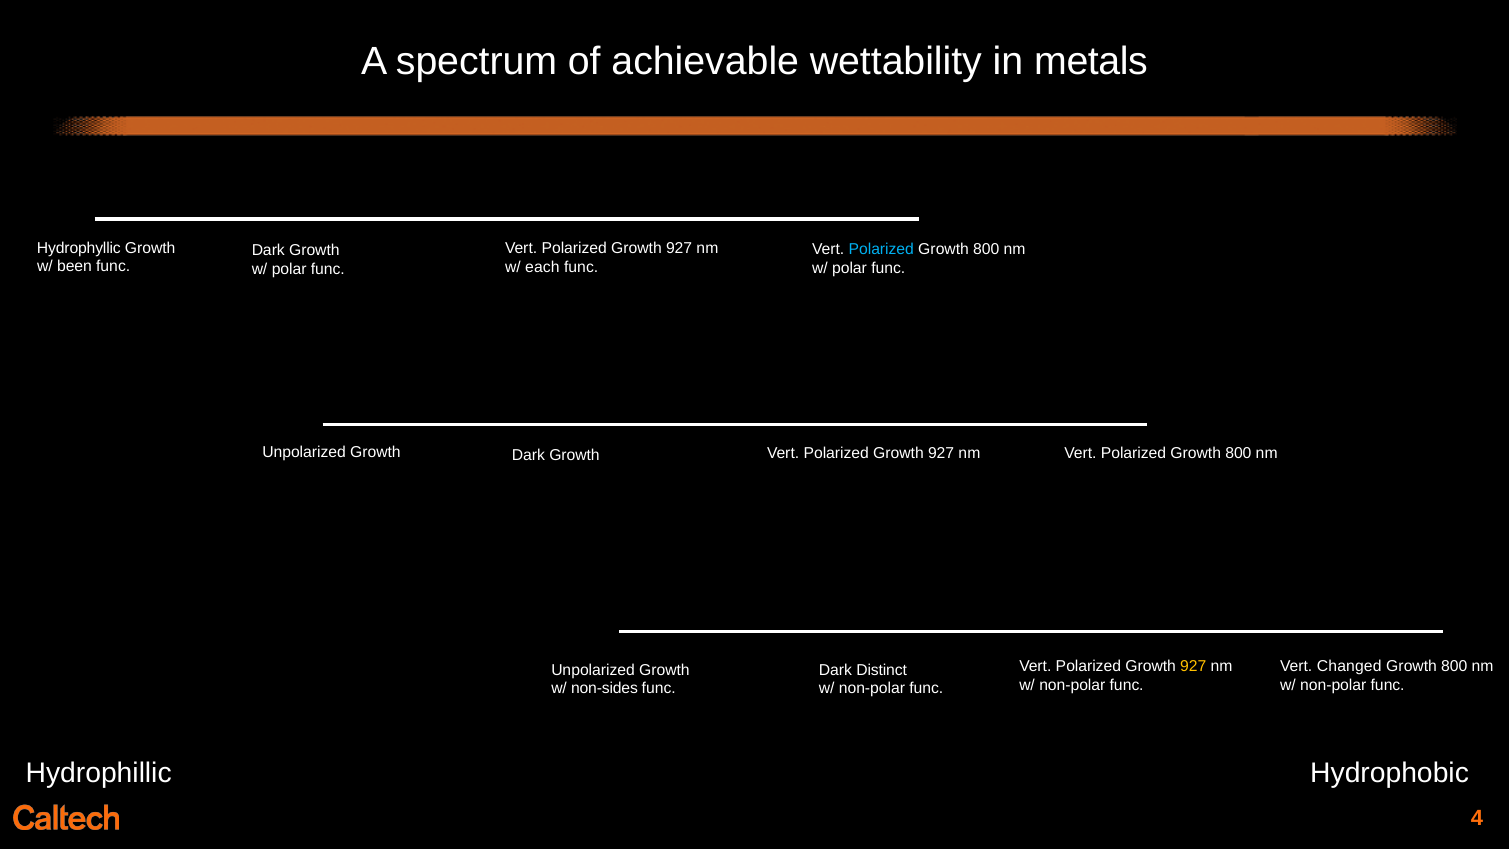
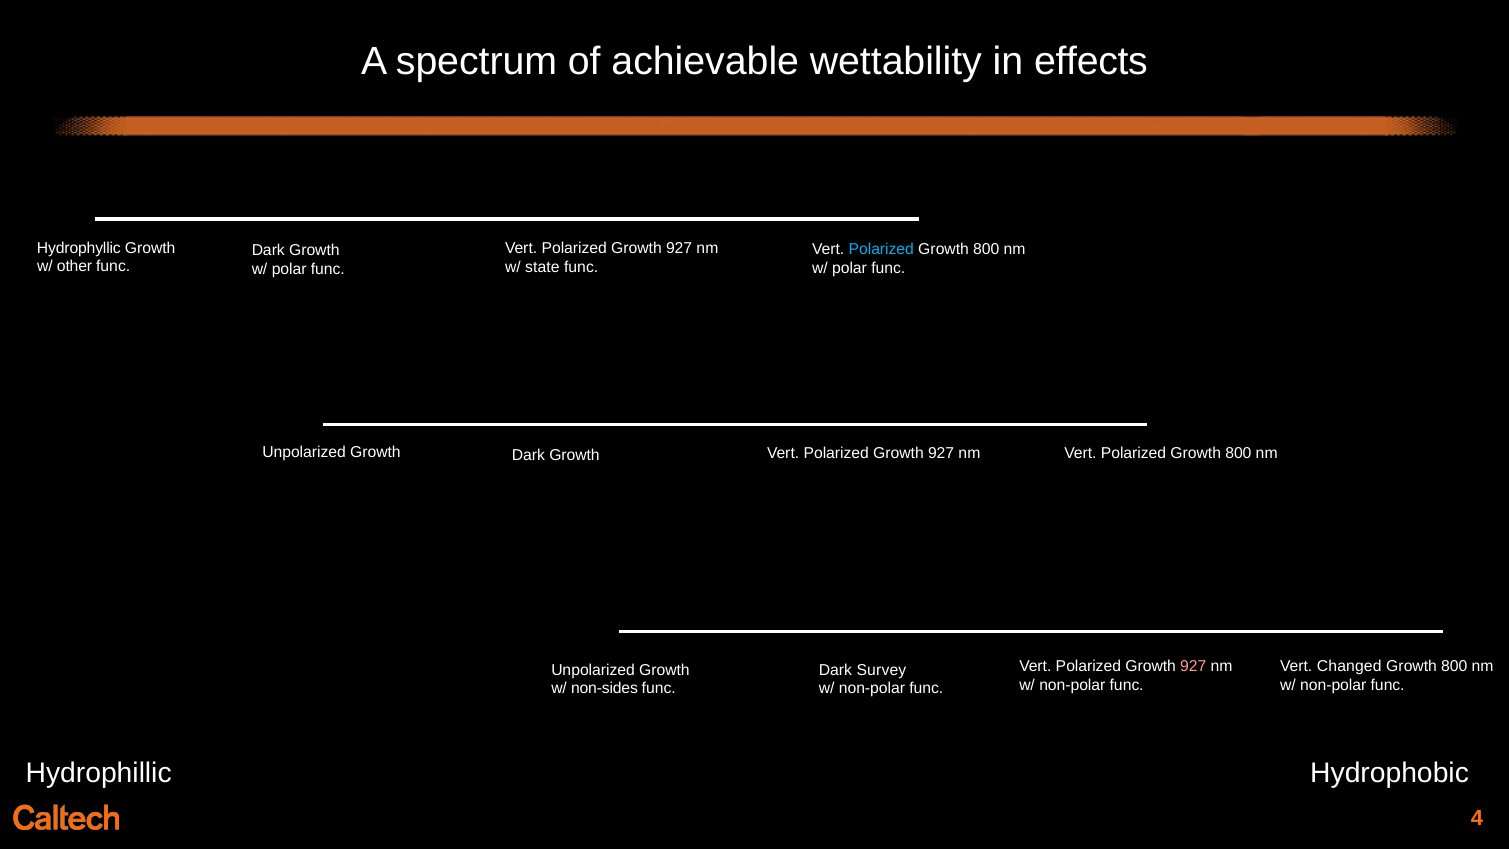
metals: metals -> effects
been: been -> other
each: each -> state
927 at (1193, 666) colour: yellow -> pink
Distinct: Distinct -> Survey
